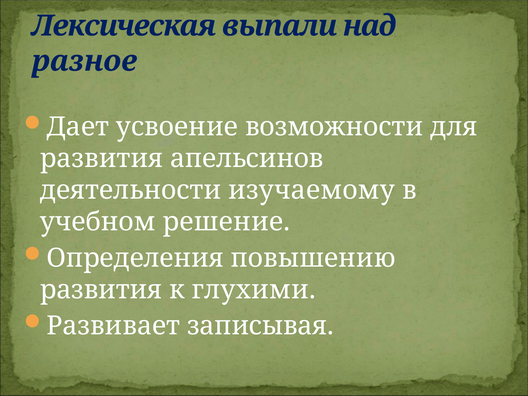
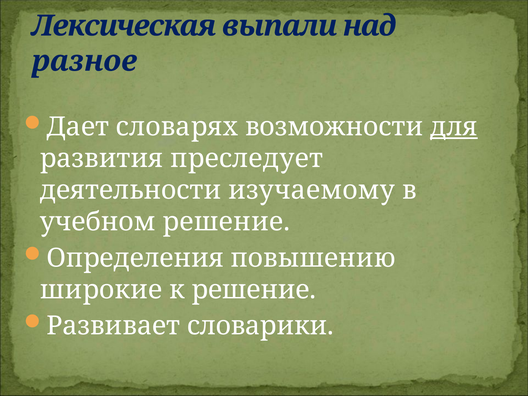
усвоение: усвоение -> словарях
для underline: none -> present
апельсинов: апельсинов -> преследует
развития at (101, 290): развития -> широкие
к глухими: глухими -> решение
записывая: записывая -> словарики
